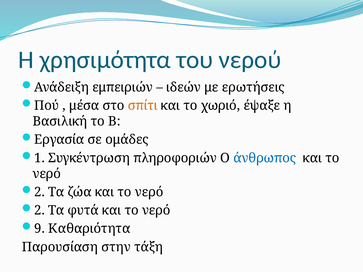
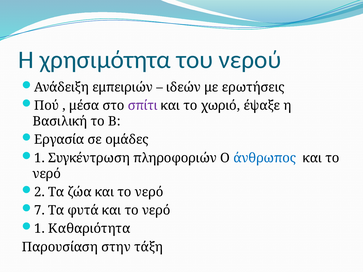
σπίτι colour: orange -> purple
2 at (40, 211): 2 -> 7
9 at (40, 229): 9 -> 1
